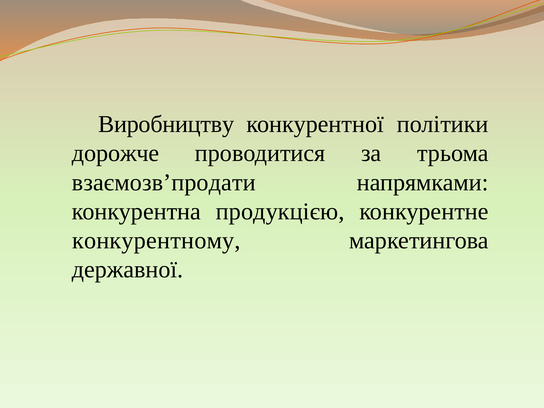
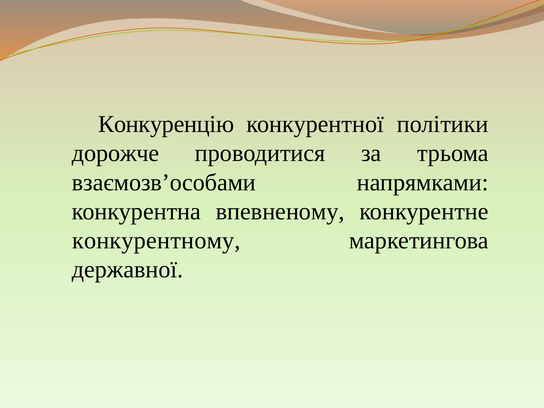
Виробництву: Виробництву -> Конкуренцію
взаємозв’продати: взаємозв’продати -> взаємозв’особами
продукцією: продукцією -> впевненому
